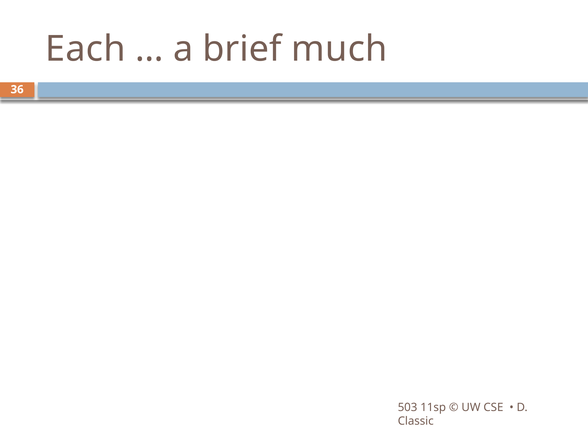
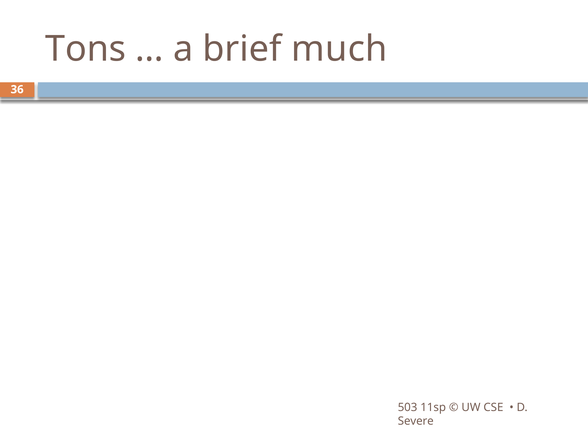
Each: Each -> Tons
Classic: Classic -> Severe
